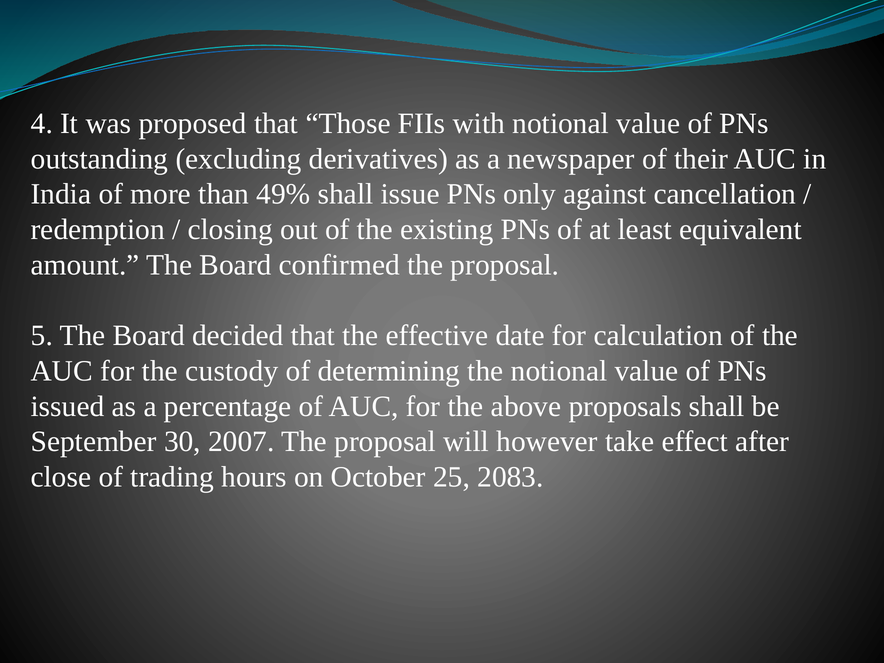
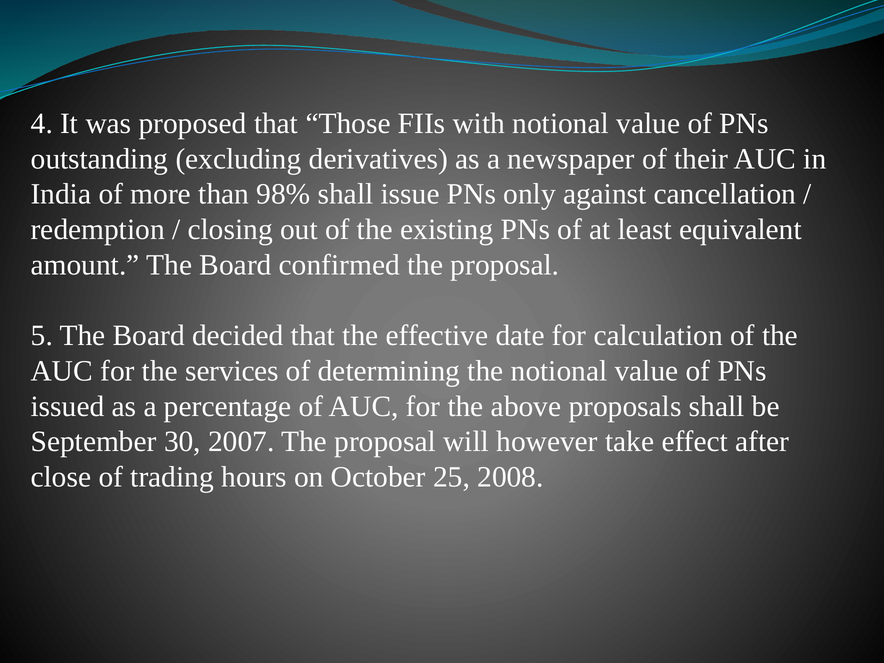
49%: 49% -> 98%
custody: custody -> services
2083: 2083 -> 2008
